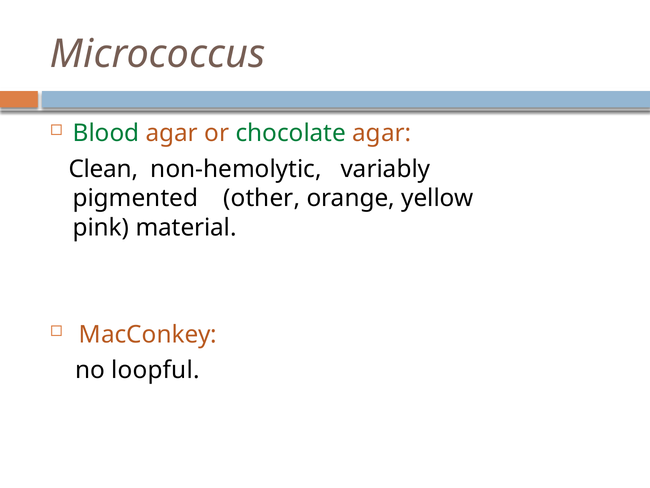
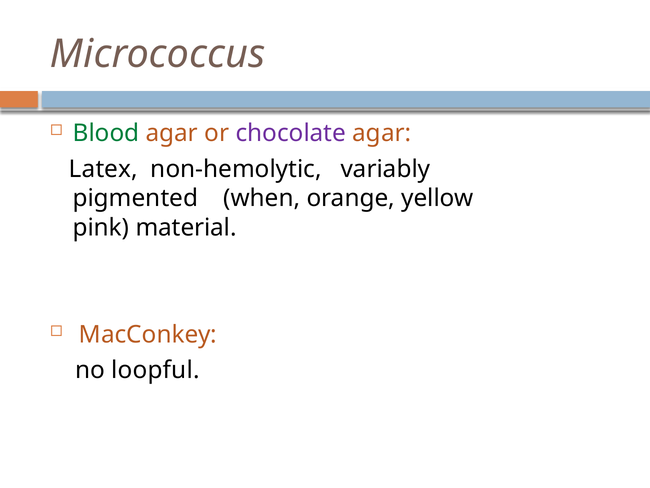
chocolate colour: green -> purple
Clean: Clean -> Latex
other: other -> when
